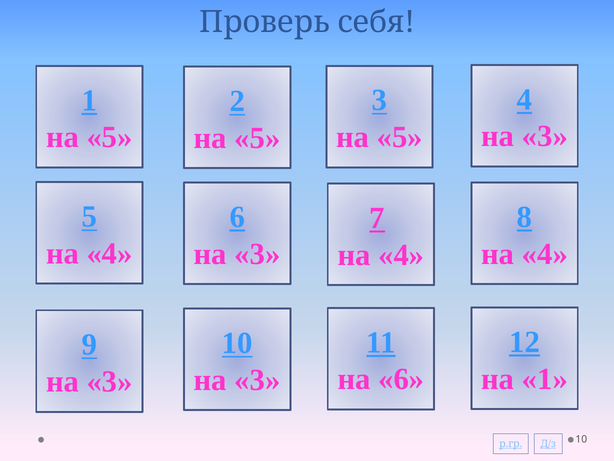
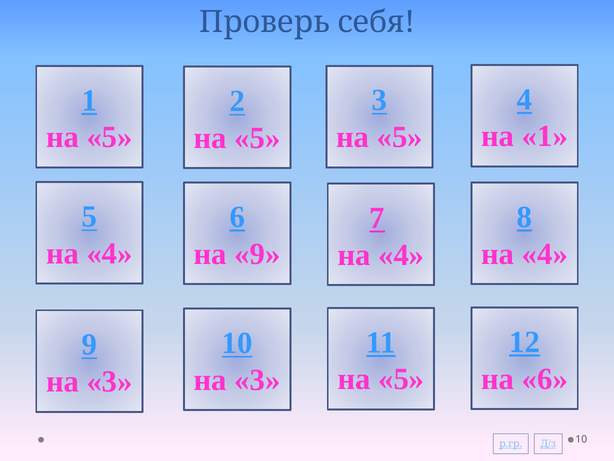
3 at (545, 136): 3 -> 1
3 at (257, 254): 3 -> 9
на 1: 1 -> 6
6 at (401, 379): 6 -> 5
